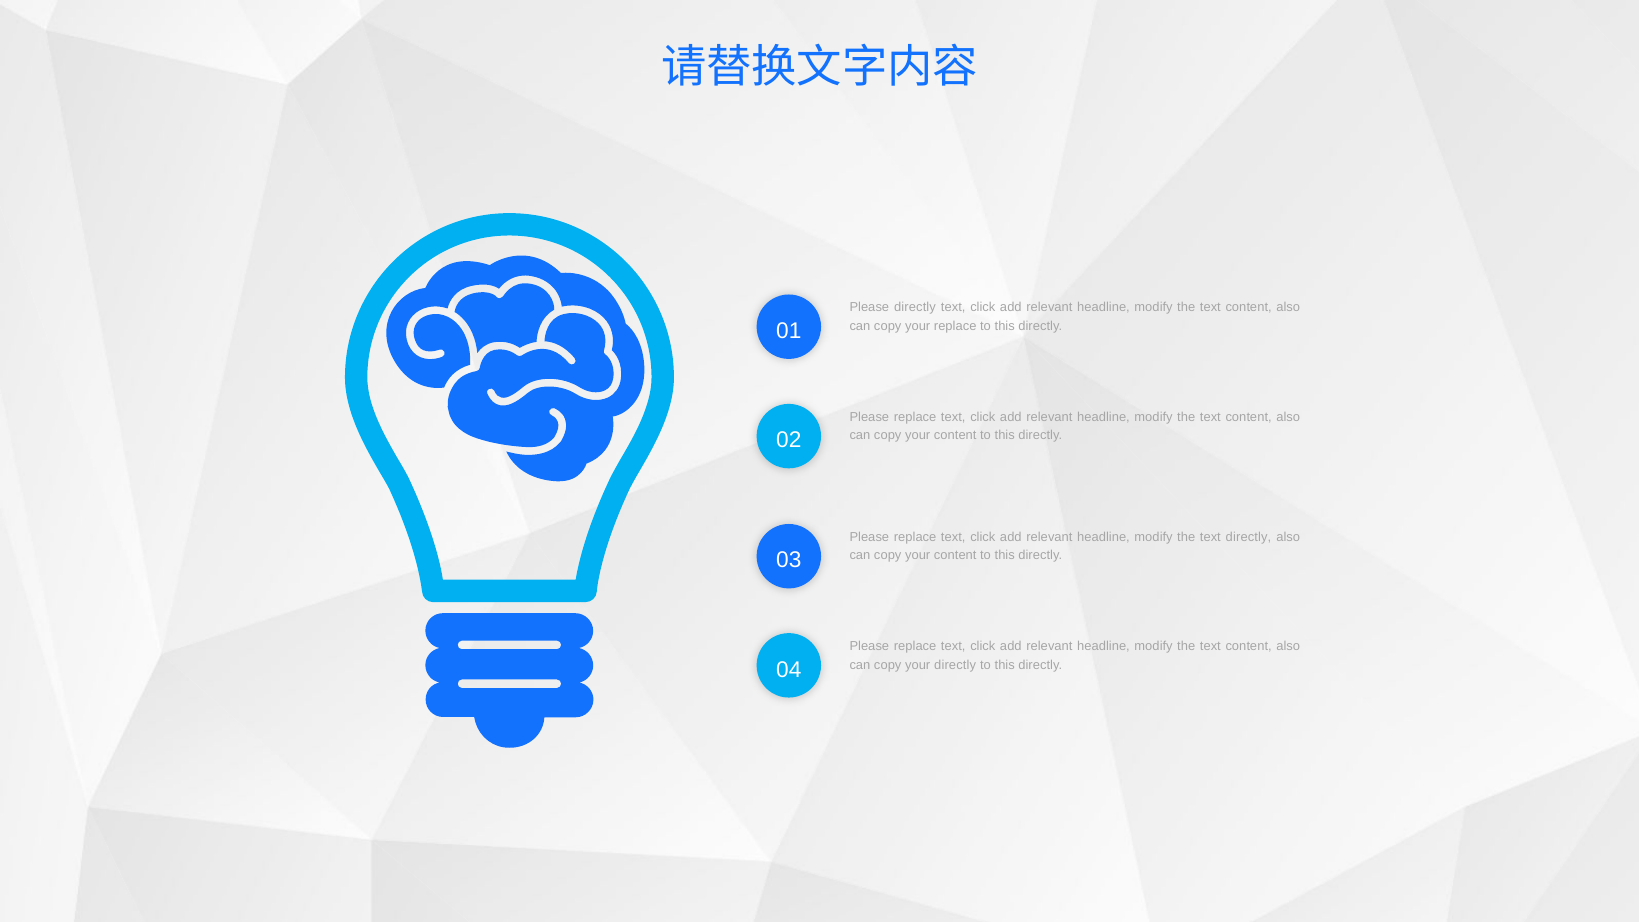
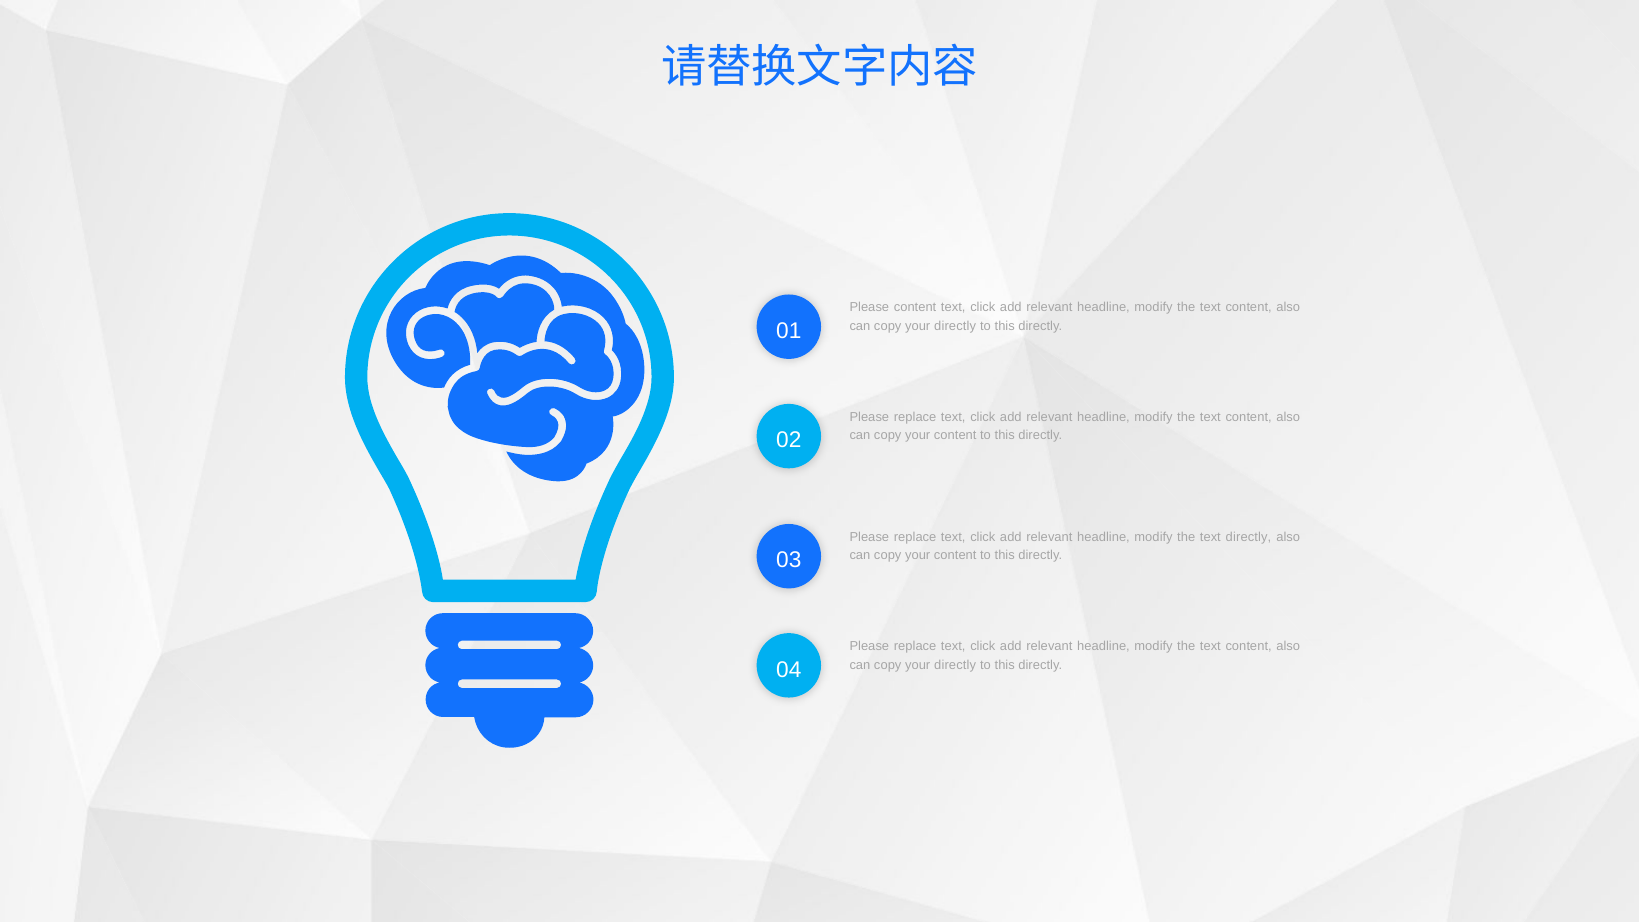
Please directly: directly -> content
replace at (955, 326): replace -> directly
